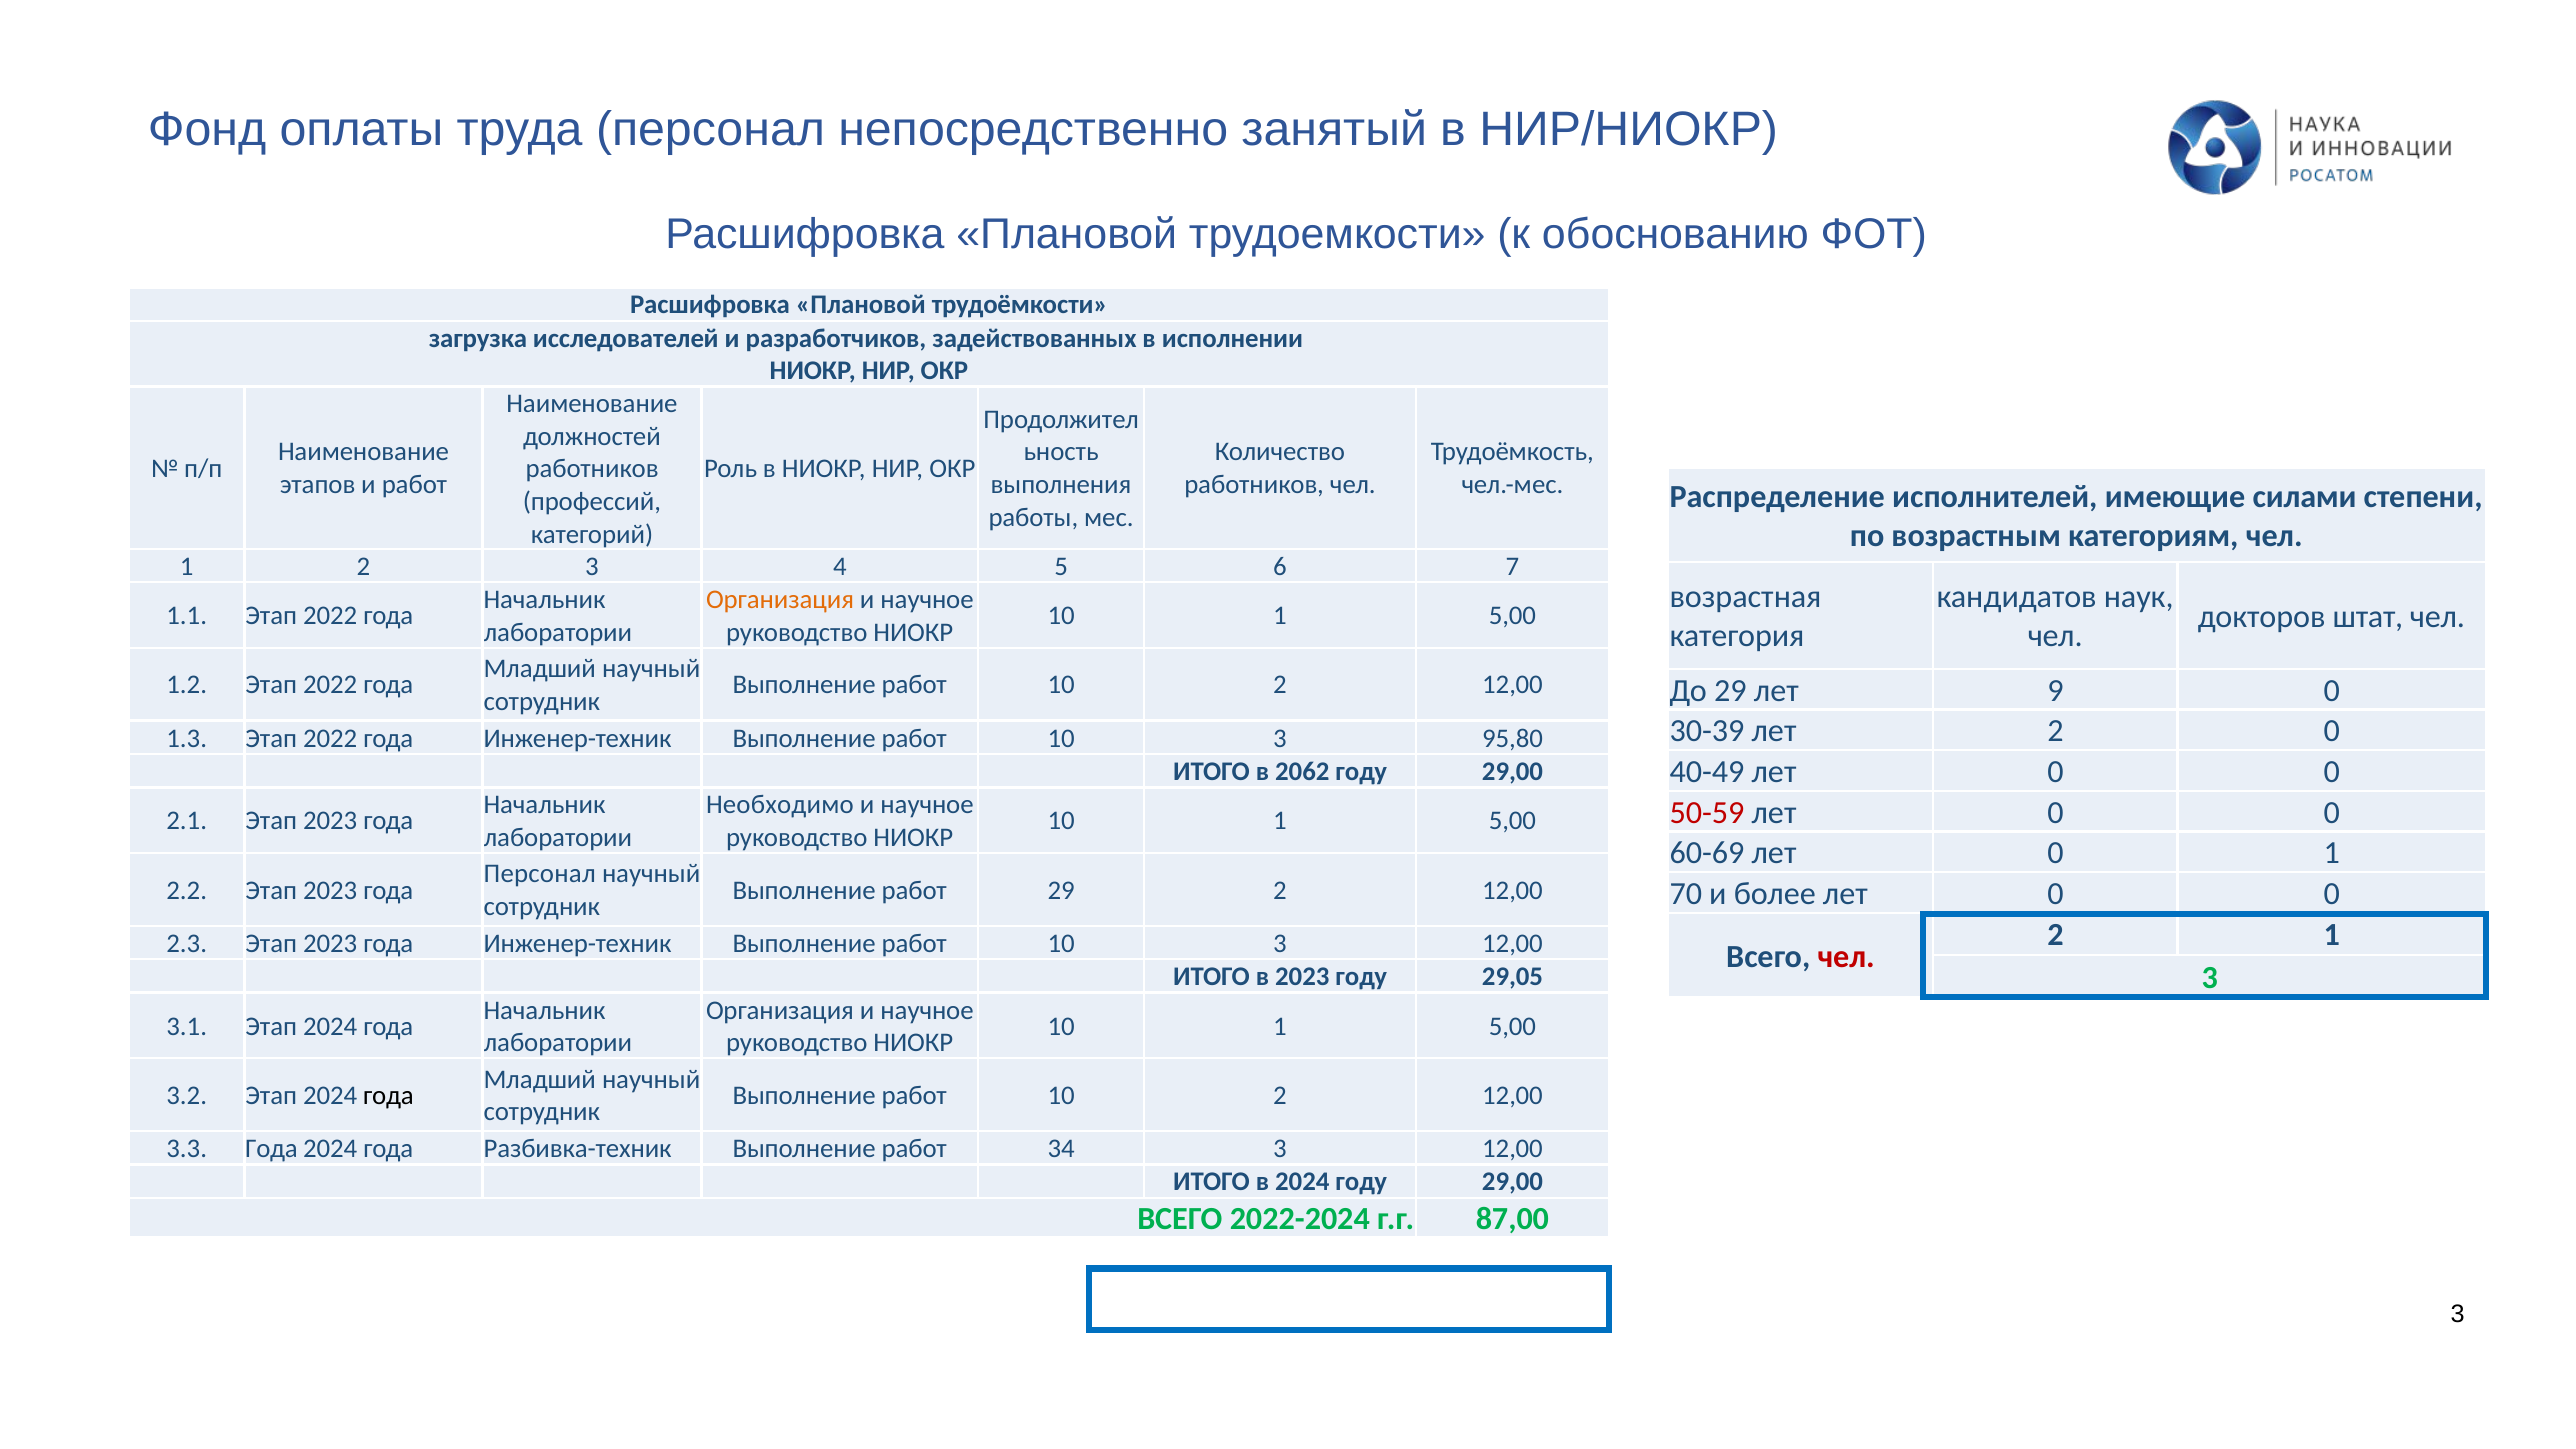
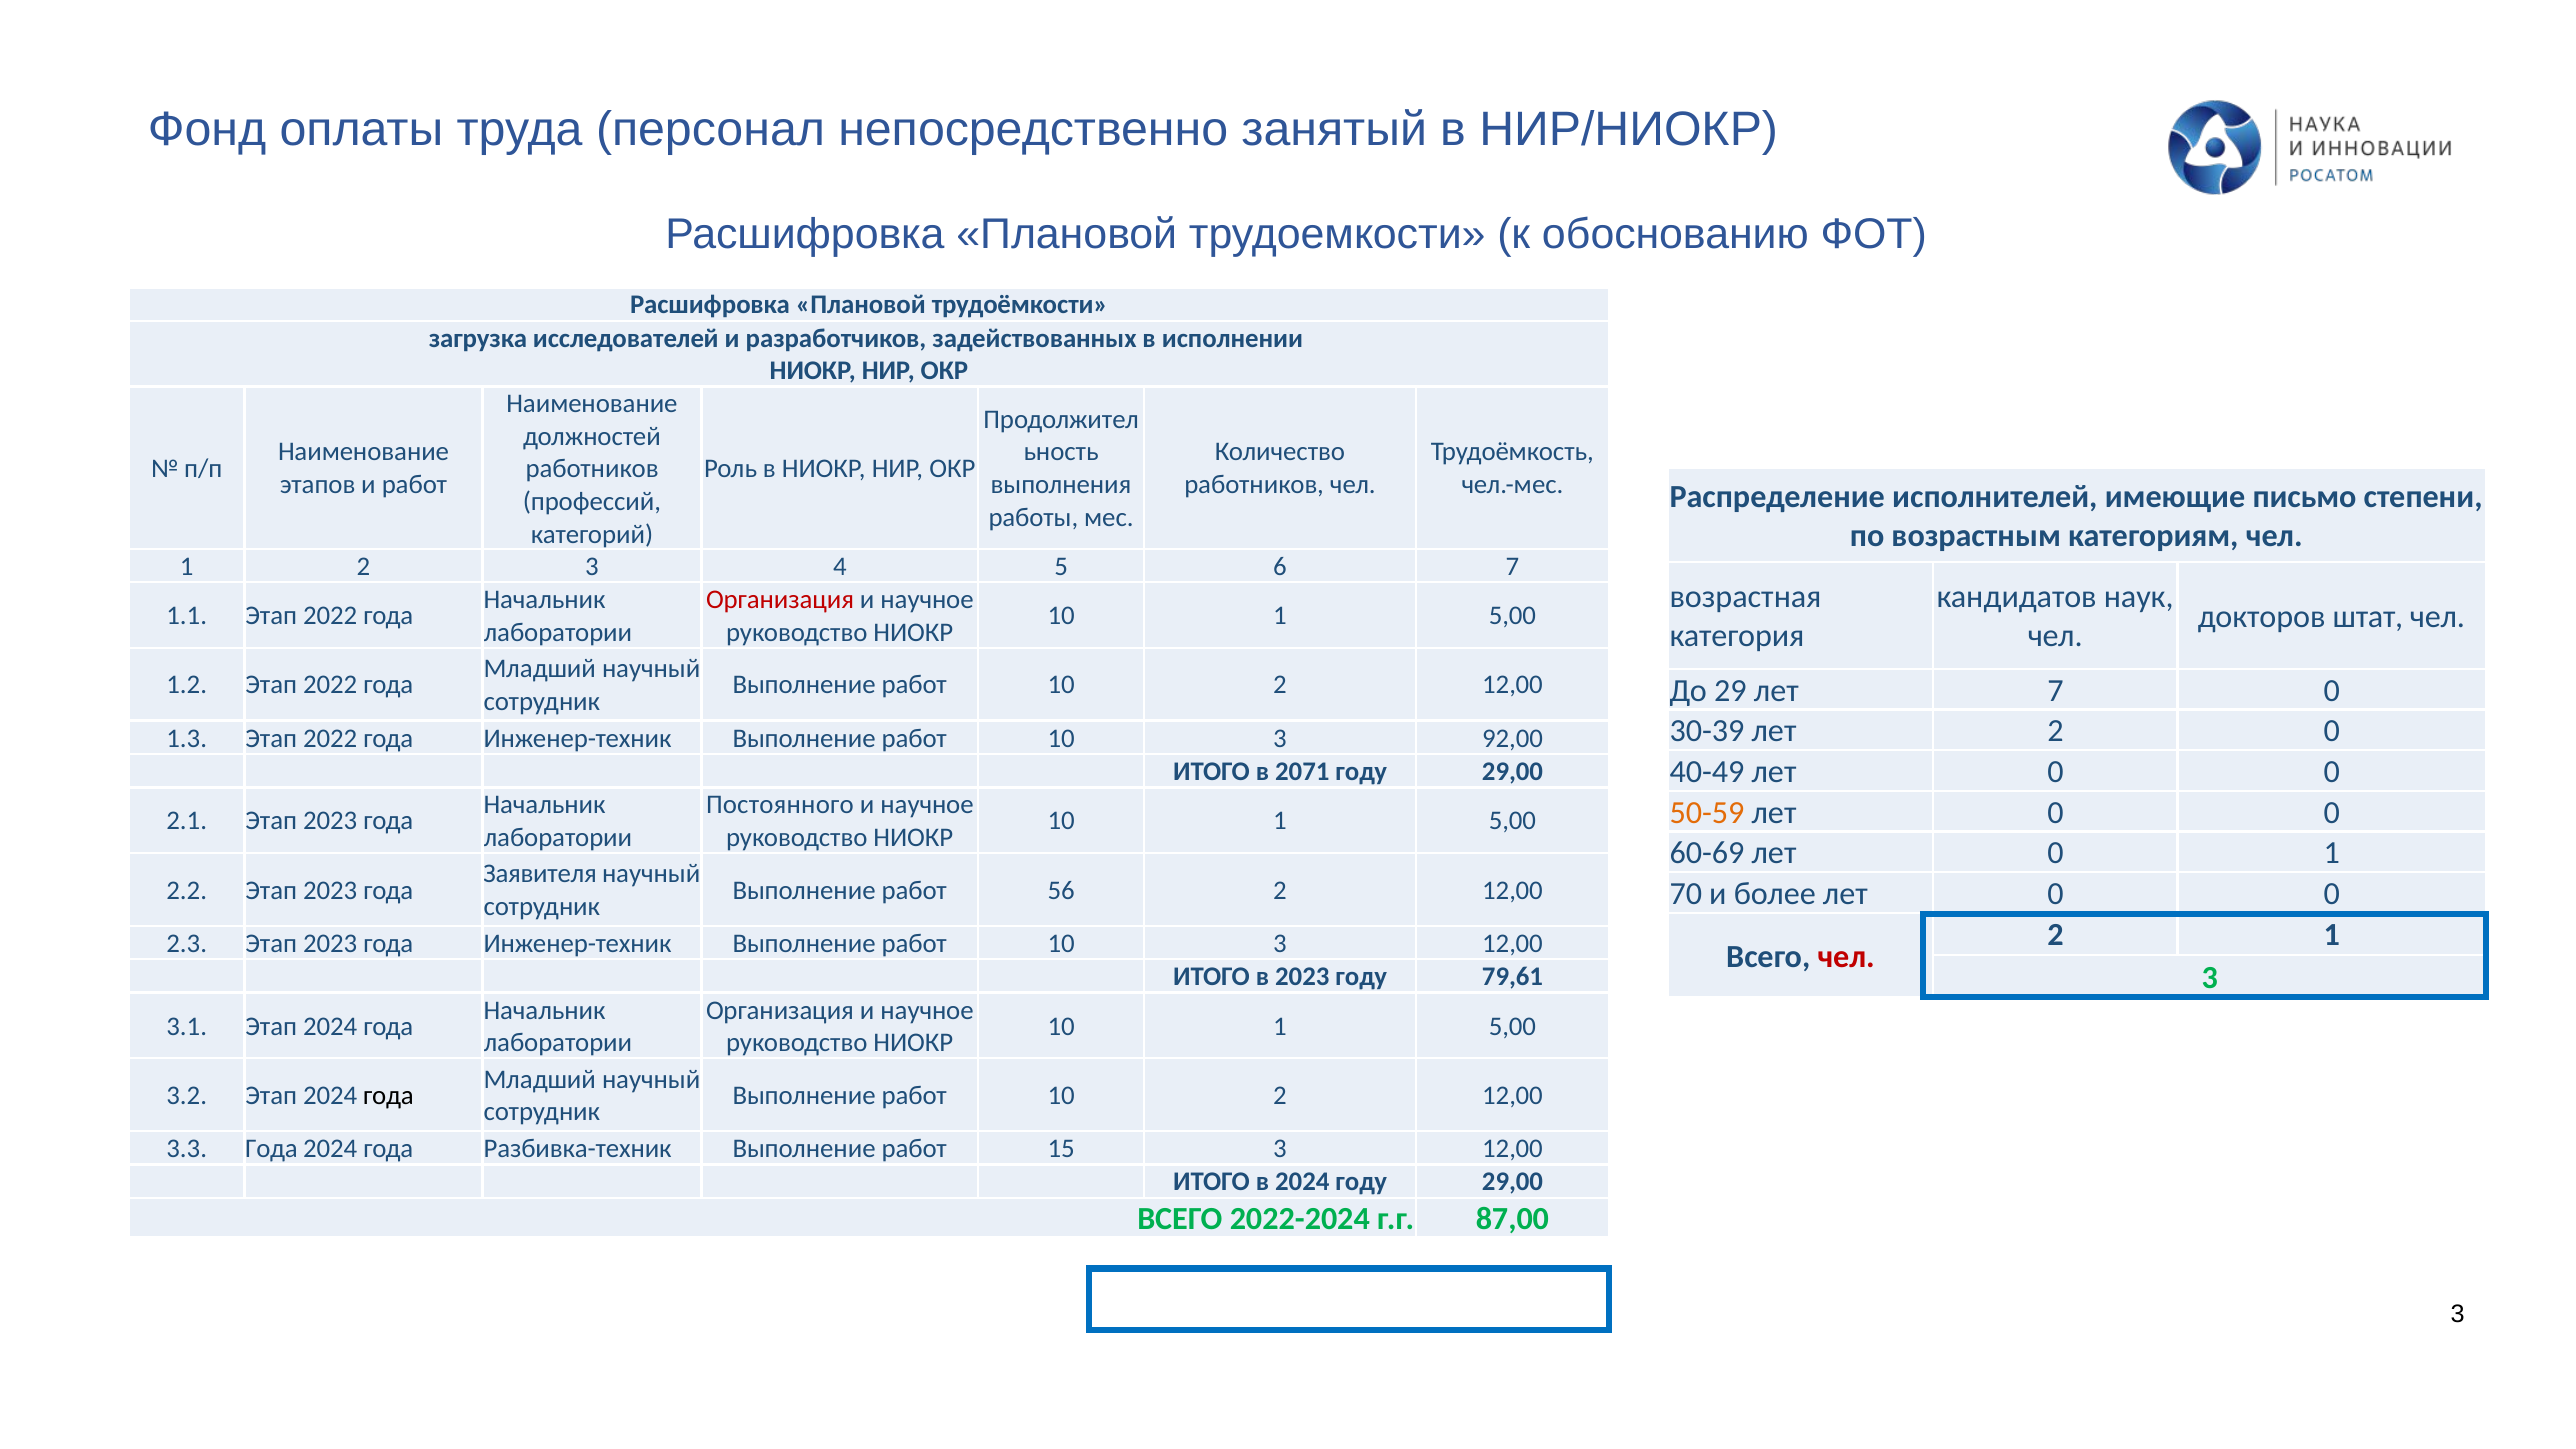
силами: силами -> письмо
Организация at (780, 600) colour: orange -> red
лет 9: 9 -> 7
95,80: 95,80 -> 92,00
2062: 2062 -> 2071
Необходимо: Необходимо -> Постоянного
50-59 colour: red -> orange
Персонал at (540, 874): Персонал -> Заявителя
работ 29: 29 -> 56
29,05: 29,05 -> 79,61
34: 34 -> 15
